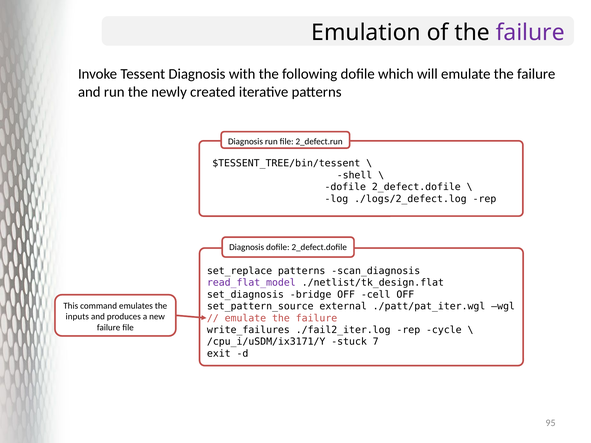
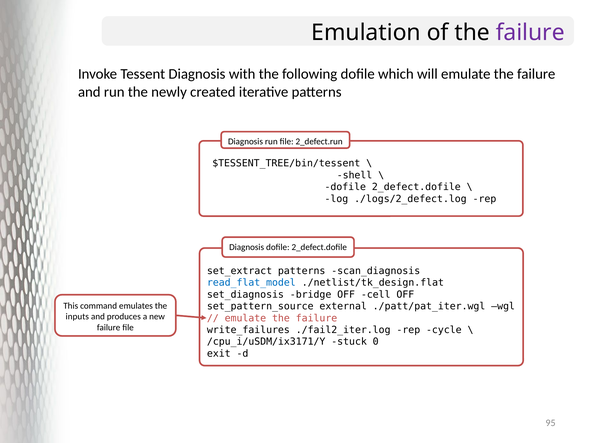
set_replace: set_replace -> set_extract
read_flat_model colour: purple -> blue
7: 7 -> 0
